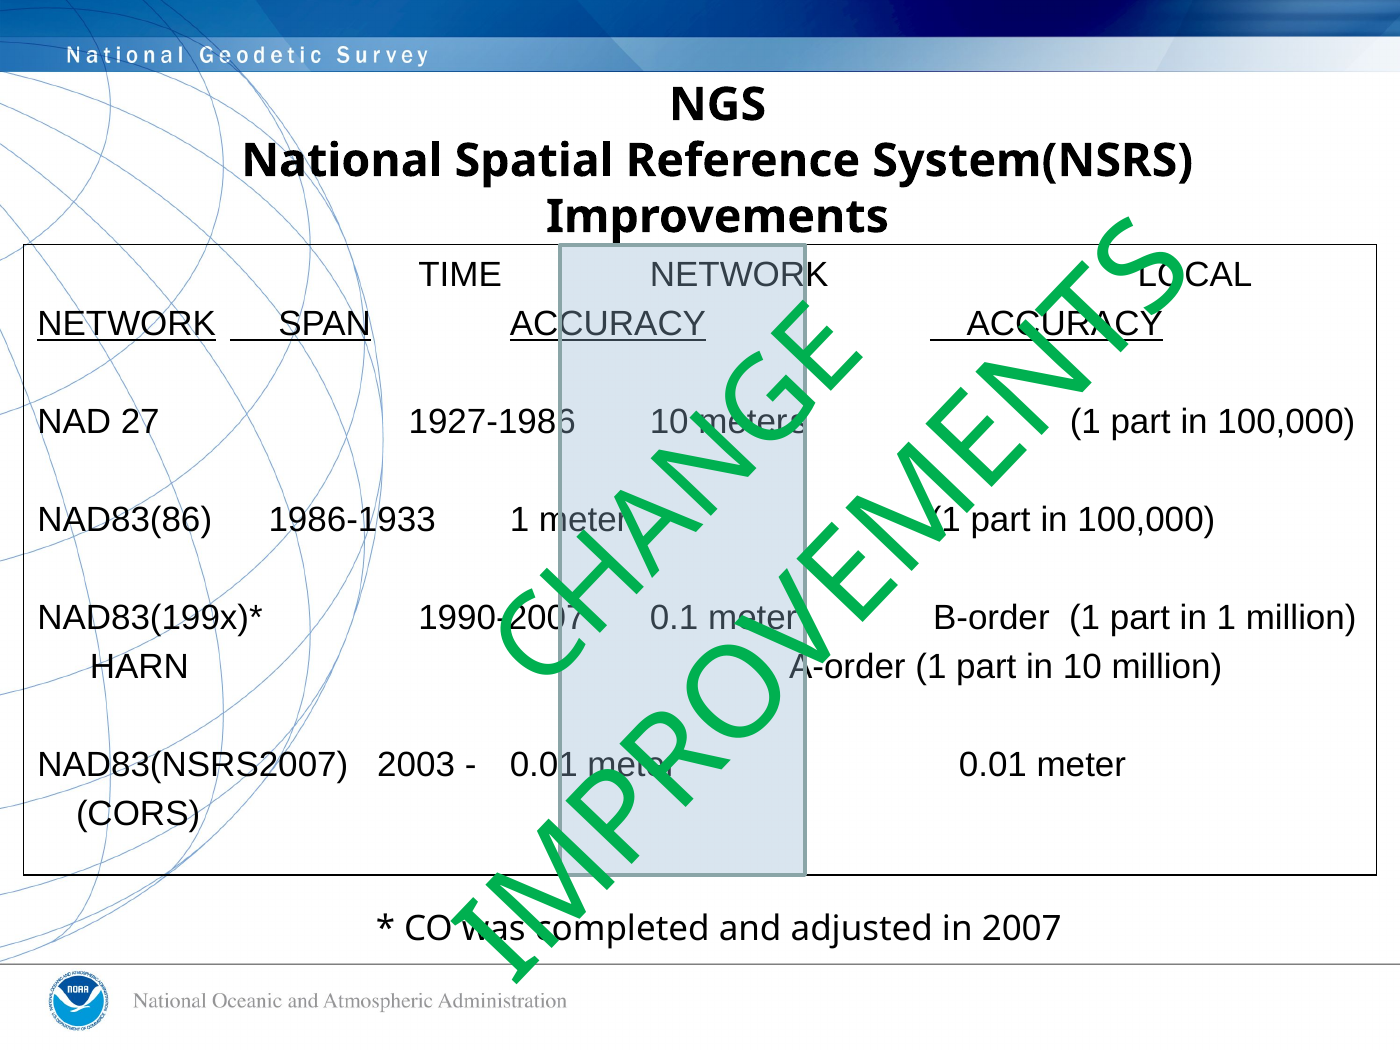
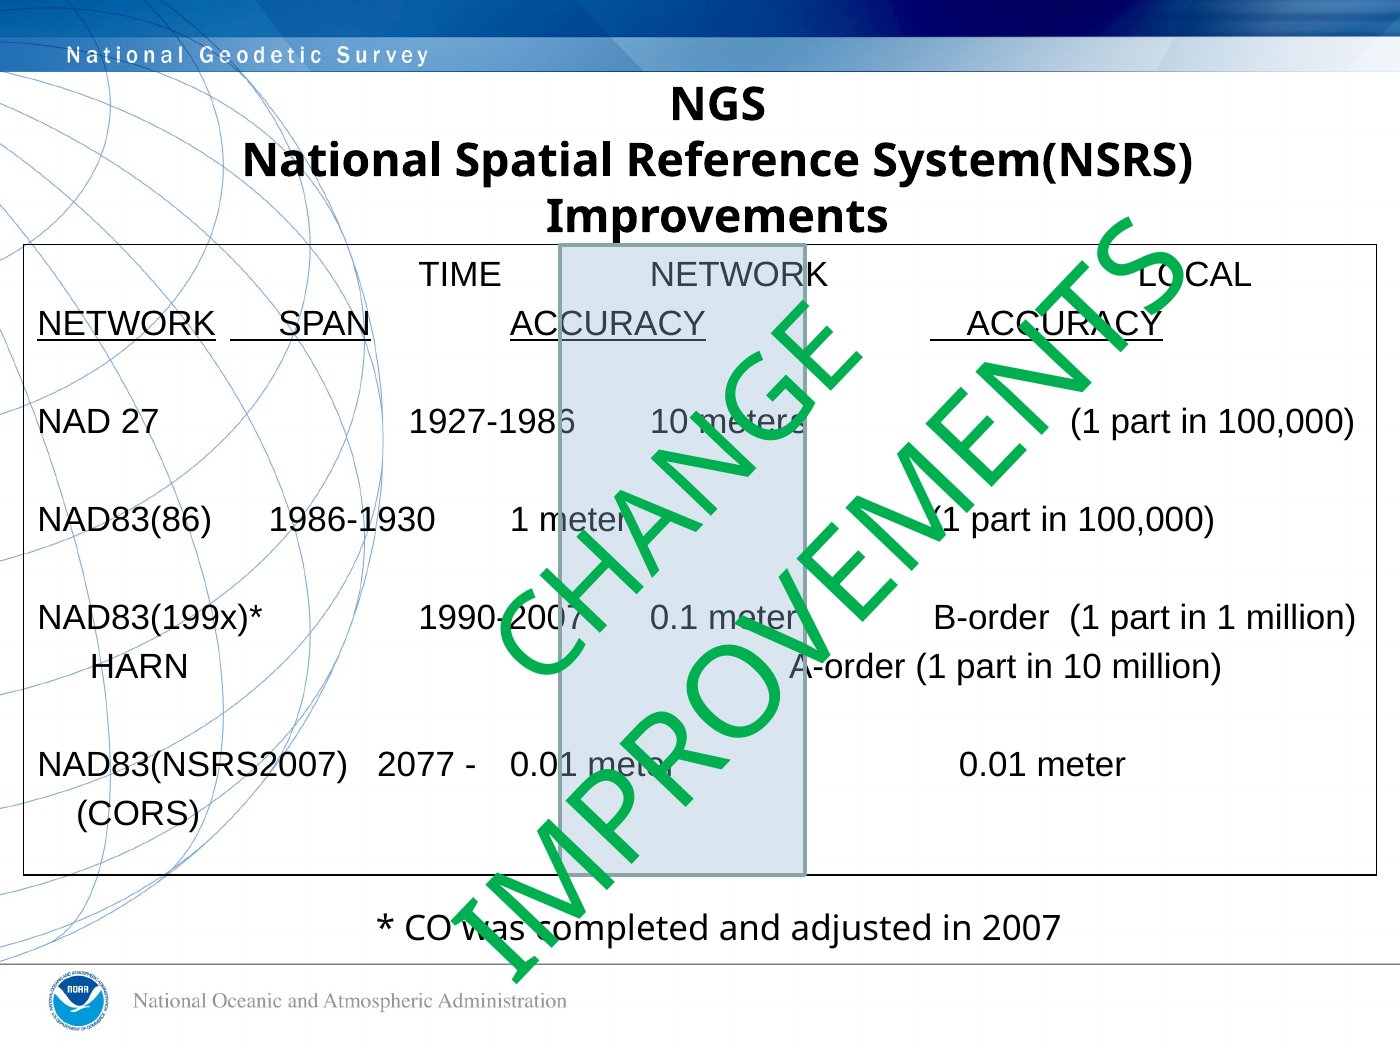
1986-1933: 1986-1933 -> 1986-1930
2003: 2003 -> 2077
